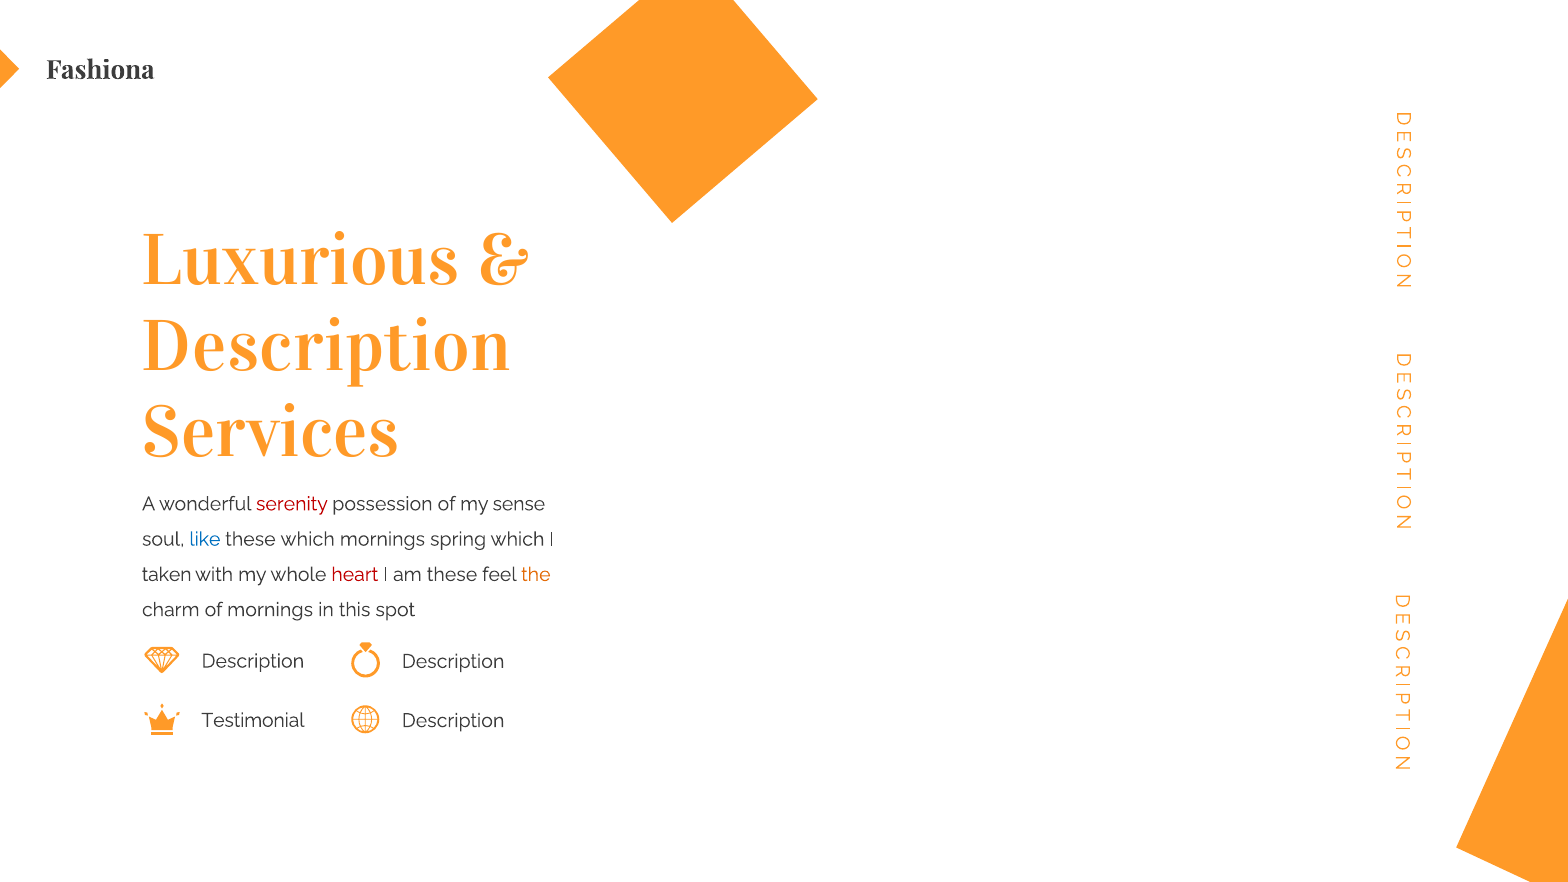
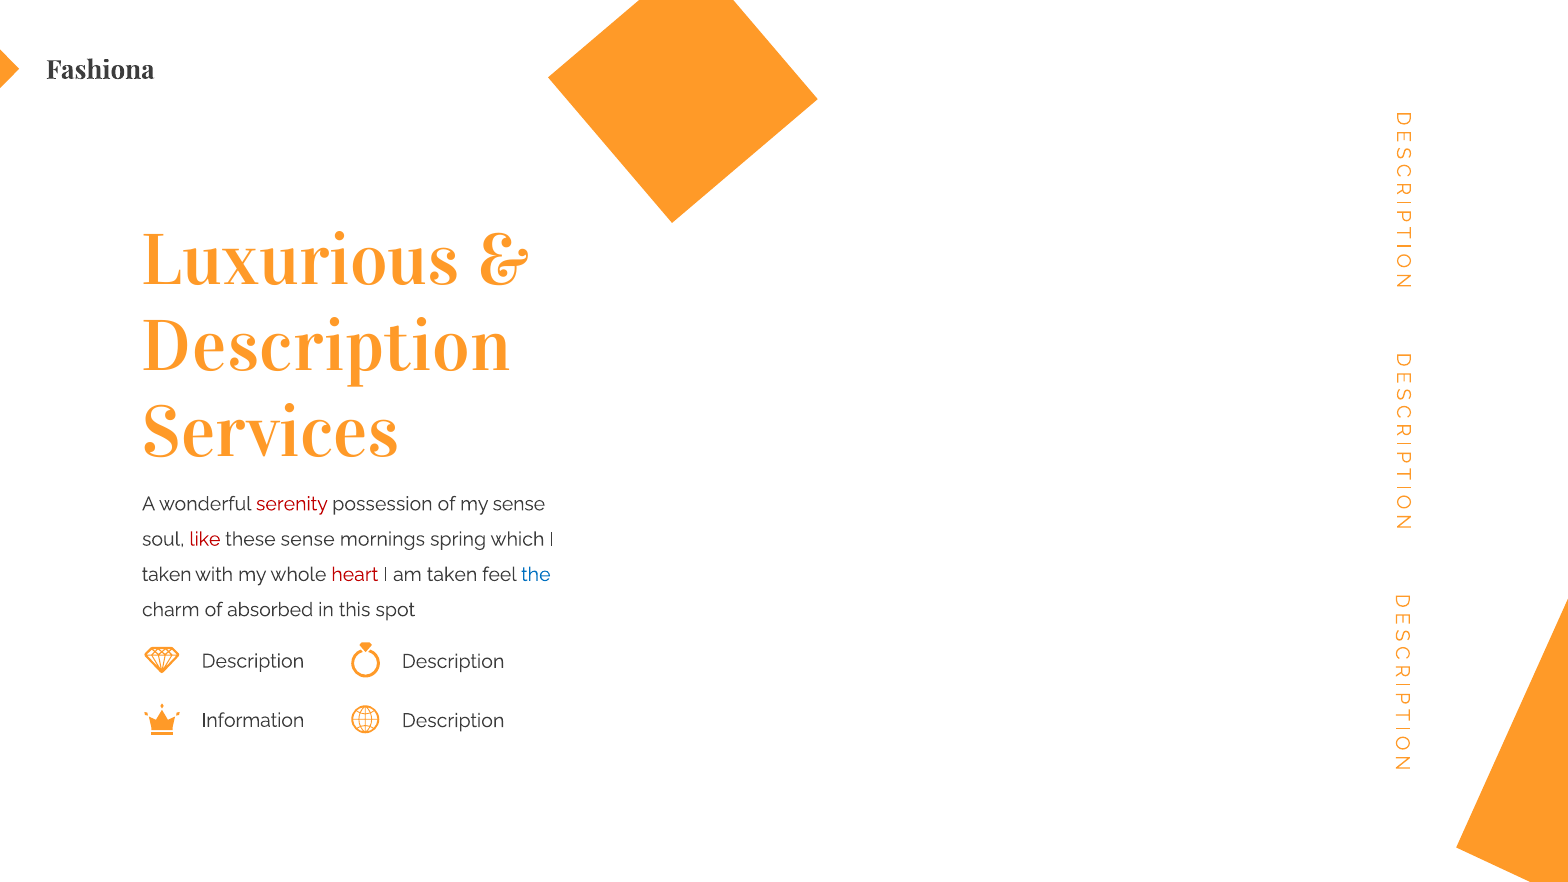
like colour: blue -> red
these which: which -> sense
am these: these -> taken
the colour: orange -> blue
of mornings: mornings -> absorbed
Testimonial: Testimonial -> Information
